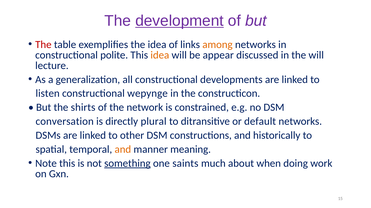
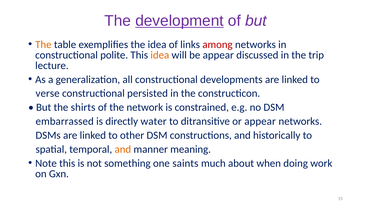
The at (43, 45) colour: red -> orange
among colour: orange -> red
the will: will -> trip
listen: listen -> verse
wepynge: wepynge -> persisted
conversation: conversation -> embarrassed
plural: plural -> water
or default: default -> appear
something underline: present -> none
